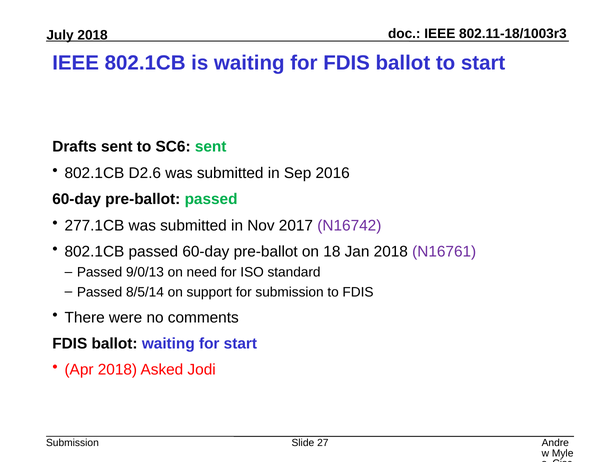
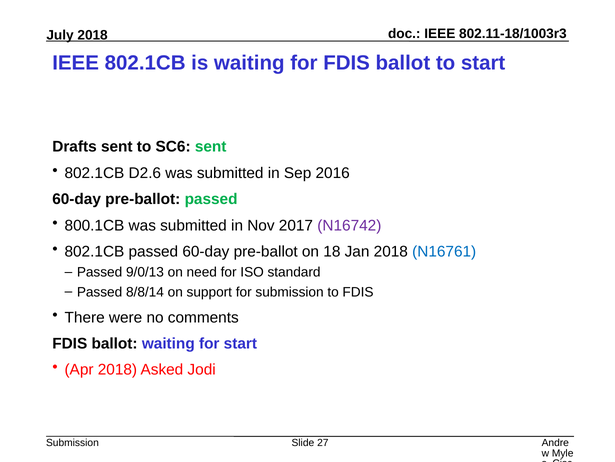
277.1CB: 277.1CB -> 800.1CB
N16761 colour: purple -> blue
8/5/14: 8/5/14 -> 8/8/14
